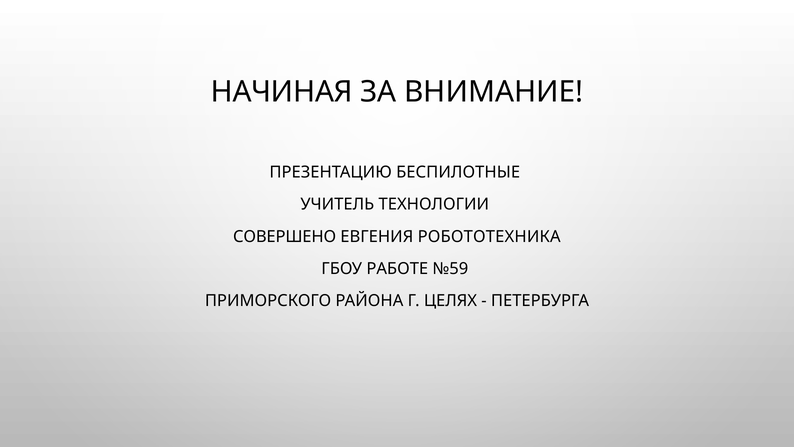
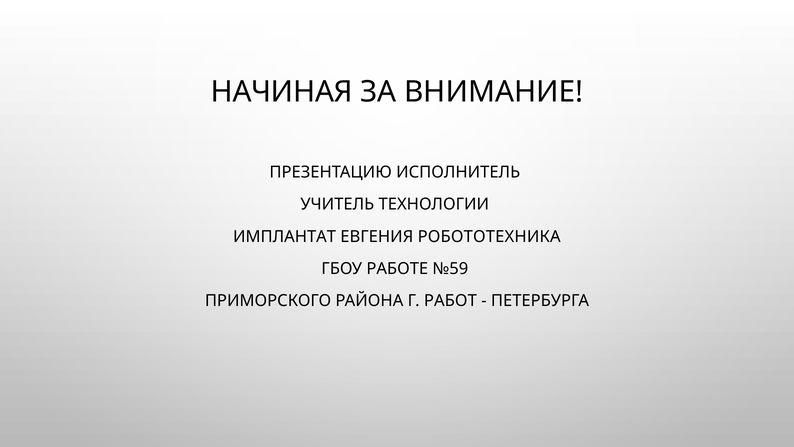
БЕСПИЛОТНЫЕ: БЕСПИЛОТНЫЕ -> ИСПОЛНИТЕЛЬ
СОВЕРШЕНО: СОВЕРШЕНО -> ИМПЛАНТАТ
ЦЕЛЯХ: ЦЕЛЯХ -> РАБОТ
